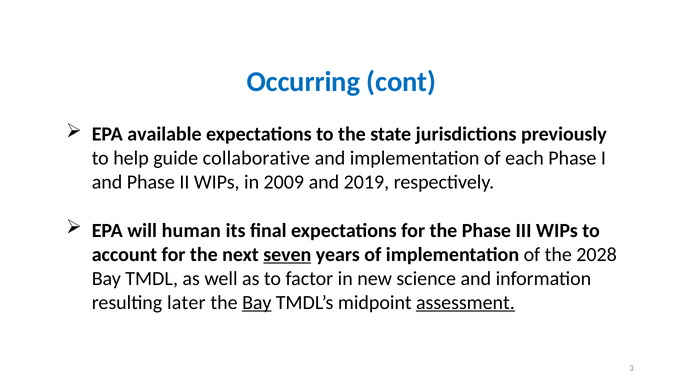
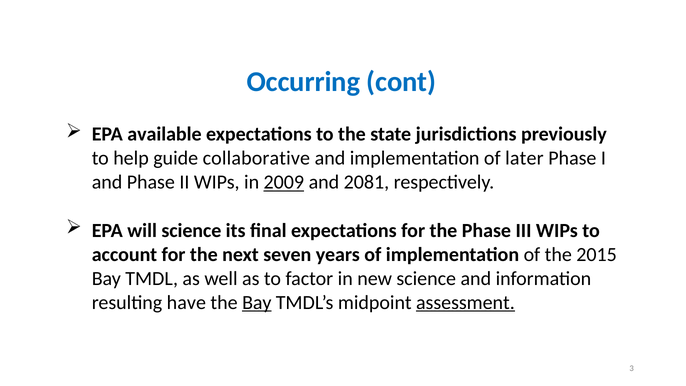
each: each -> later
2009 underline: none -> present
2019: 2019 -> 2081
will human: human -> science
seven underline: present -> none
2028: 2028 -> 2015
later: later -> have
